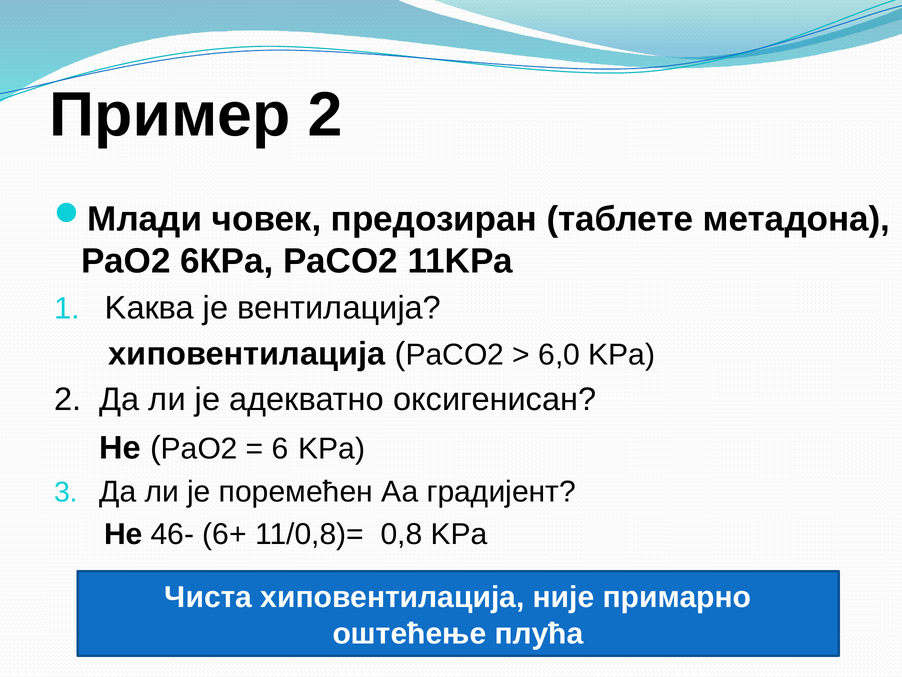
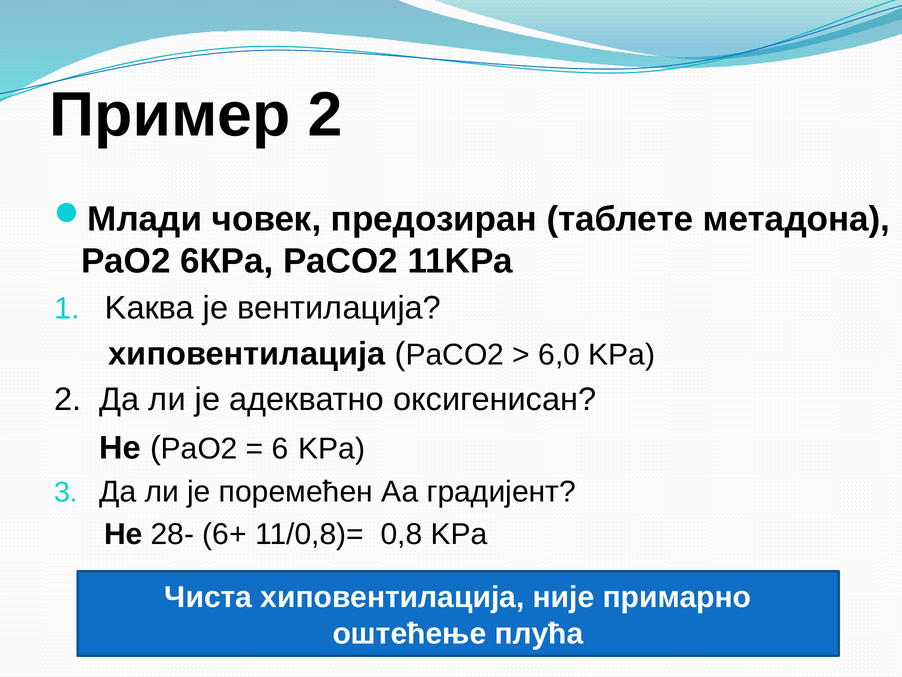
46-: 46- -> 28-
